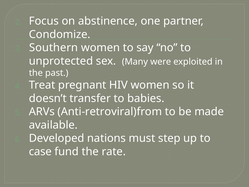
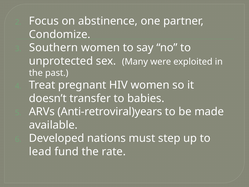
Anti-retroviral)from: Anti-retroviral)from -> Anti-retroviral)years
case: case -> lead
